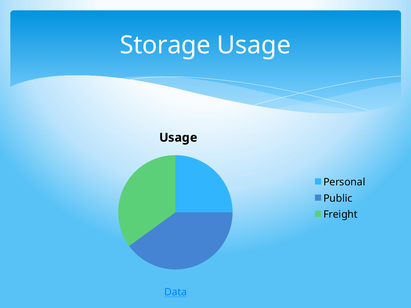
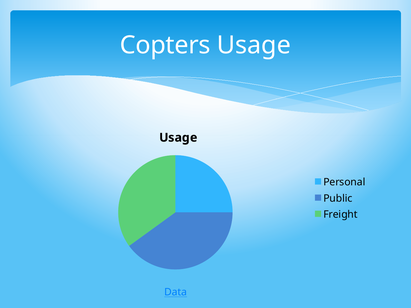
Storage: Storage -> Copters
